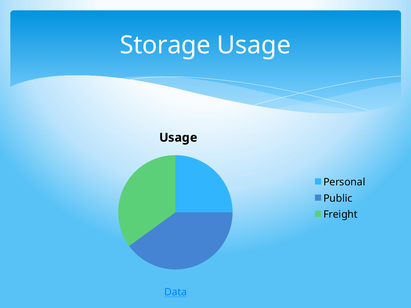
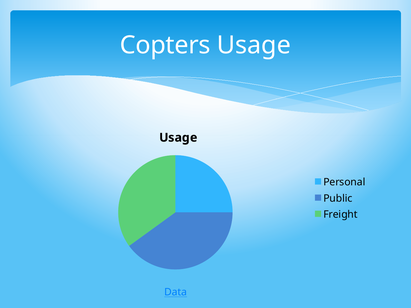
Storage: Storage -> Copters
